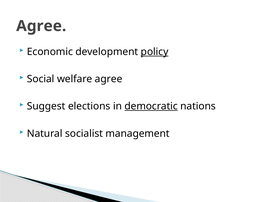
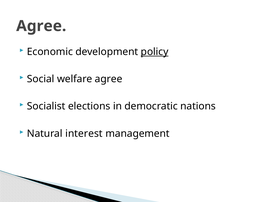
Suggest: Suggest -> Socialist
democratic underline: present -> none
socialist: socialist -> interest
